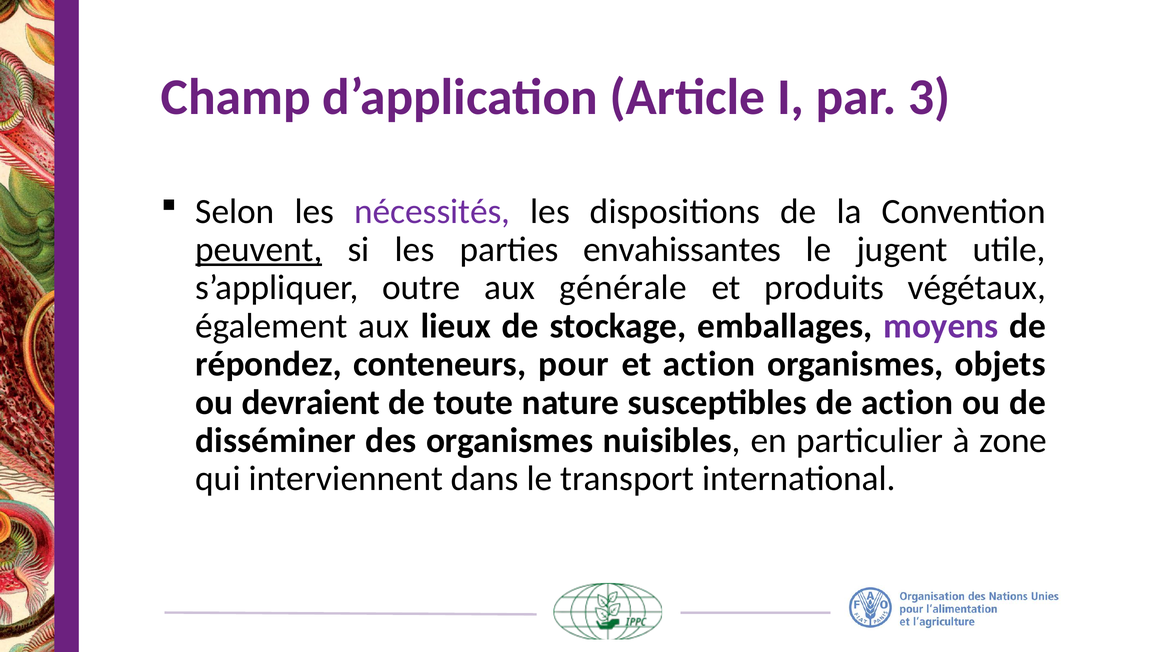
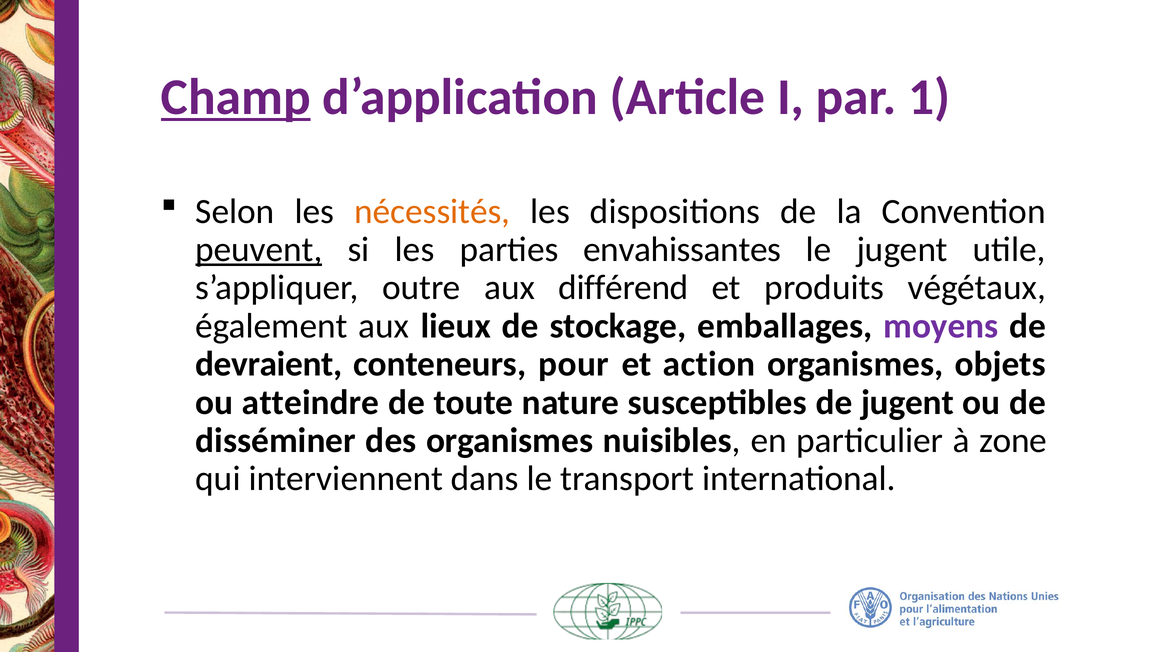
Champ underline: none -> present
3: 3 -> 1
nécessités colour: purple -> orange
générale: générale -> différend
répondez: répondez -> devraient
devraient: devraient -> atteindre
de action: action -> jugent
